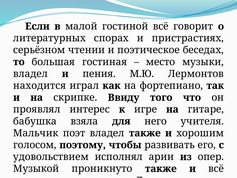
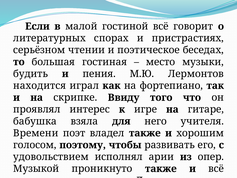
владел at (30, 74): владел -> будить
Мальчик: Мальчик -> Времени
